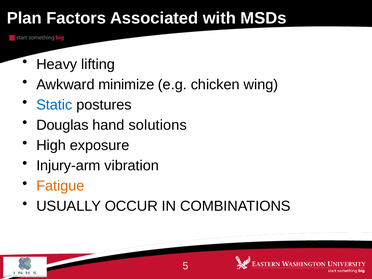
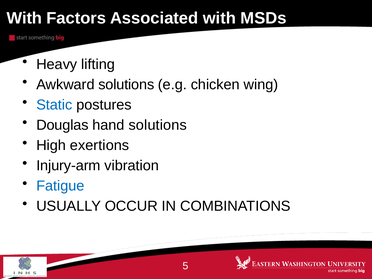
Plan at (24, 18): Plan -> With
Awkward minimize: minimize -> solutions
exposure: exposure -> exertions
Fatigue colour: orange -> blue
